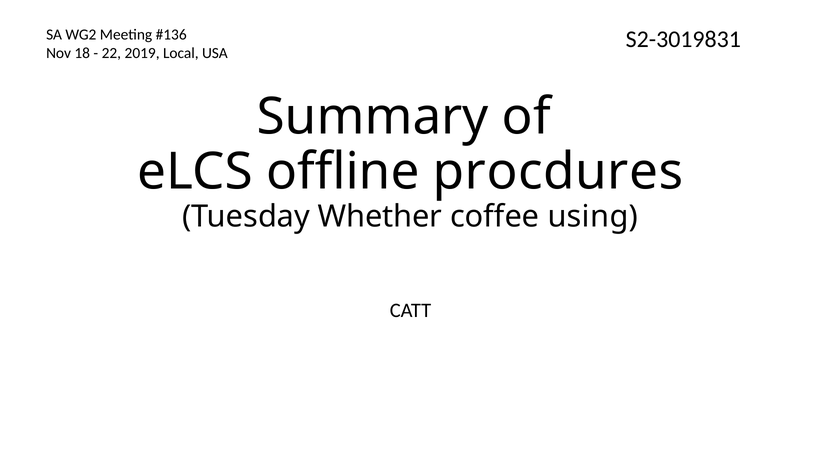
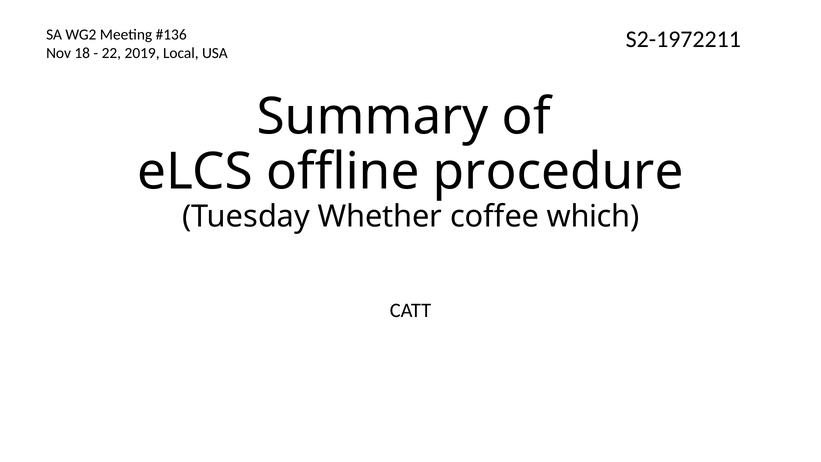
S2-3019831: S2-3019831 -> S2-1972211
procdures: procdures -> procedure
using: using -> which
